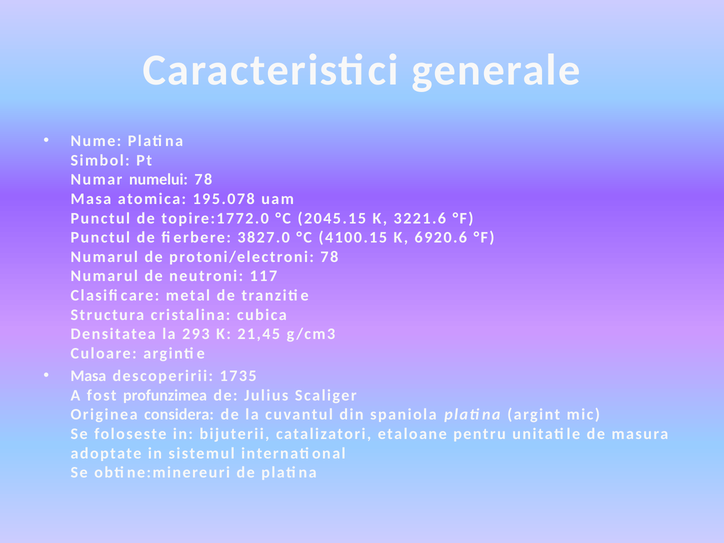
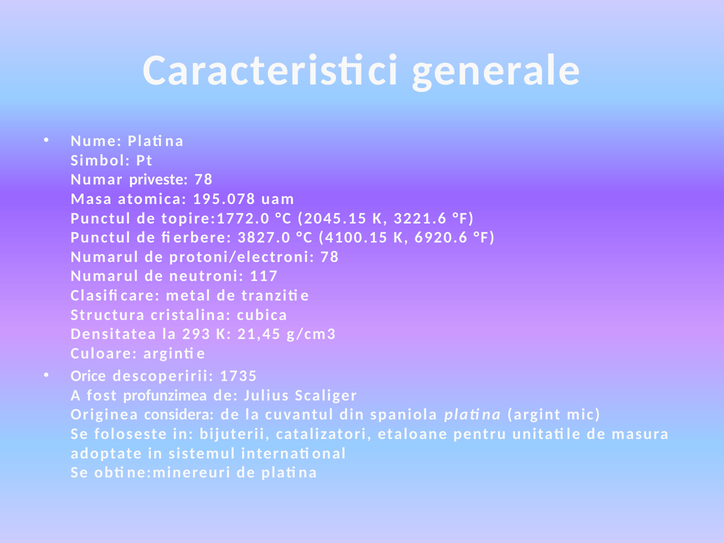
numelui: numelui -> priveste
Masa at (88, 376): Masa -> Orice
